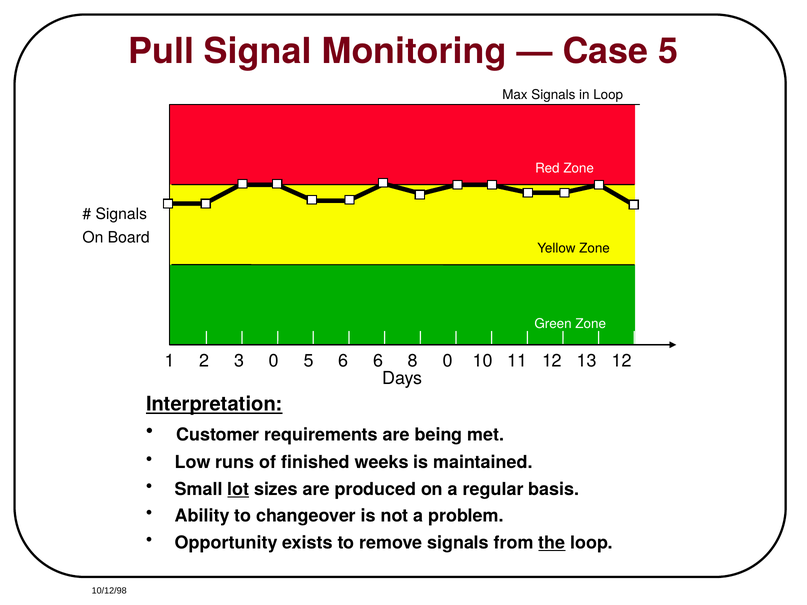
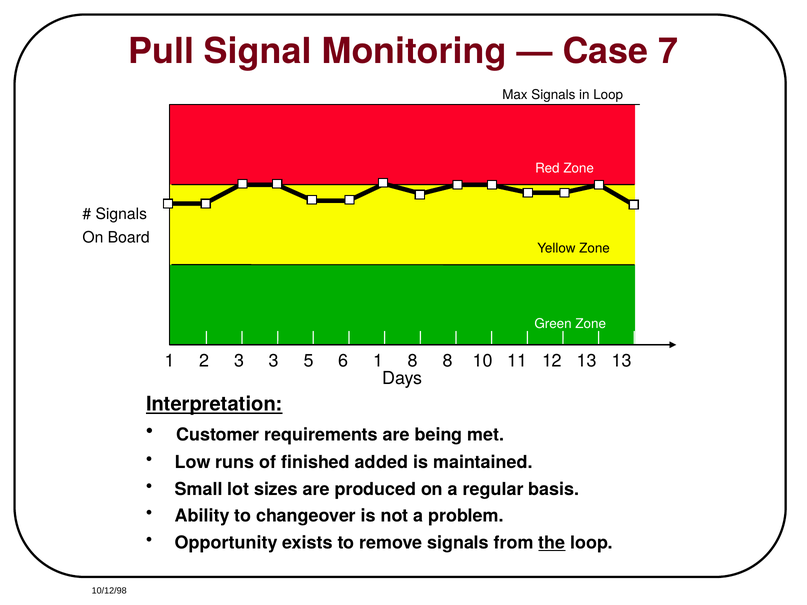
Case 5: 5 -> 7
3 0: 0 -> 3
6 6: 6 -> 1
8 0: 0 -> 8
13 12: 12 -> 13
weeks: weeks -> added
lot underline: present -> none
